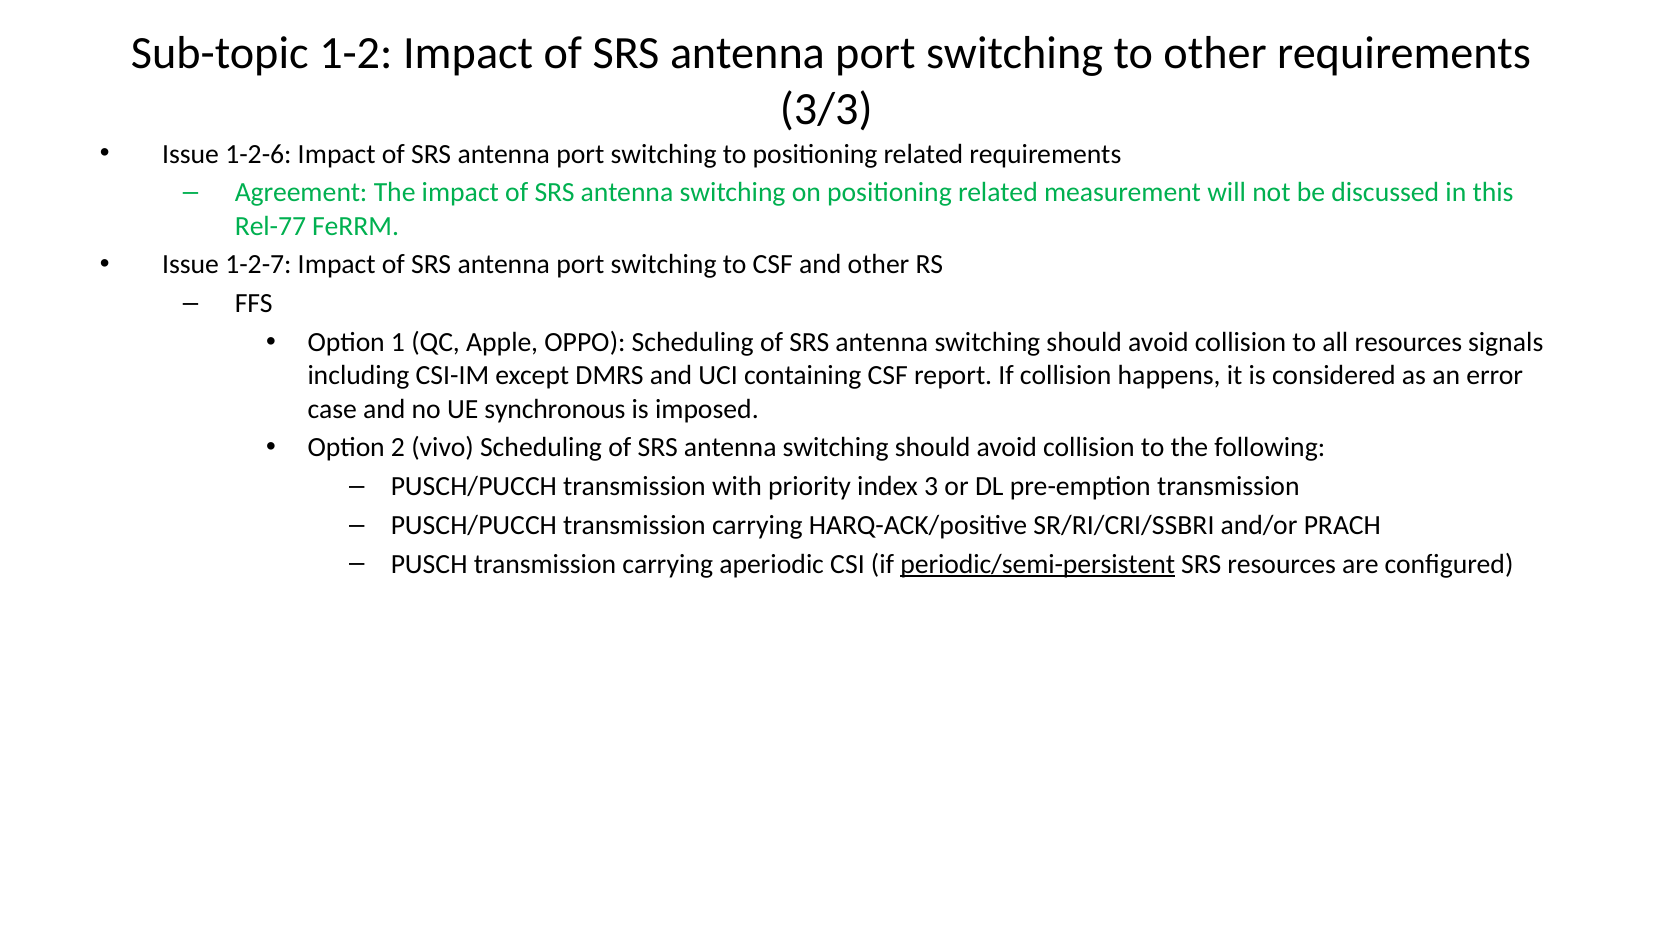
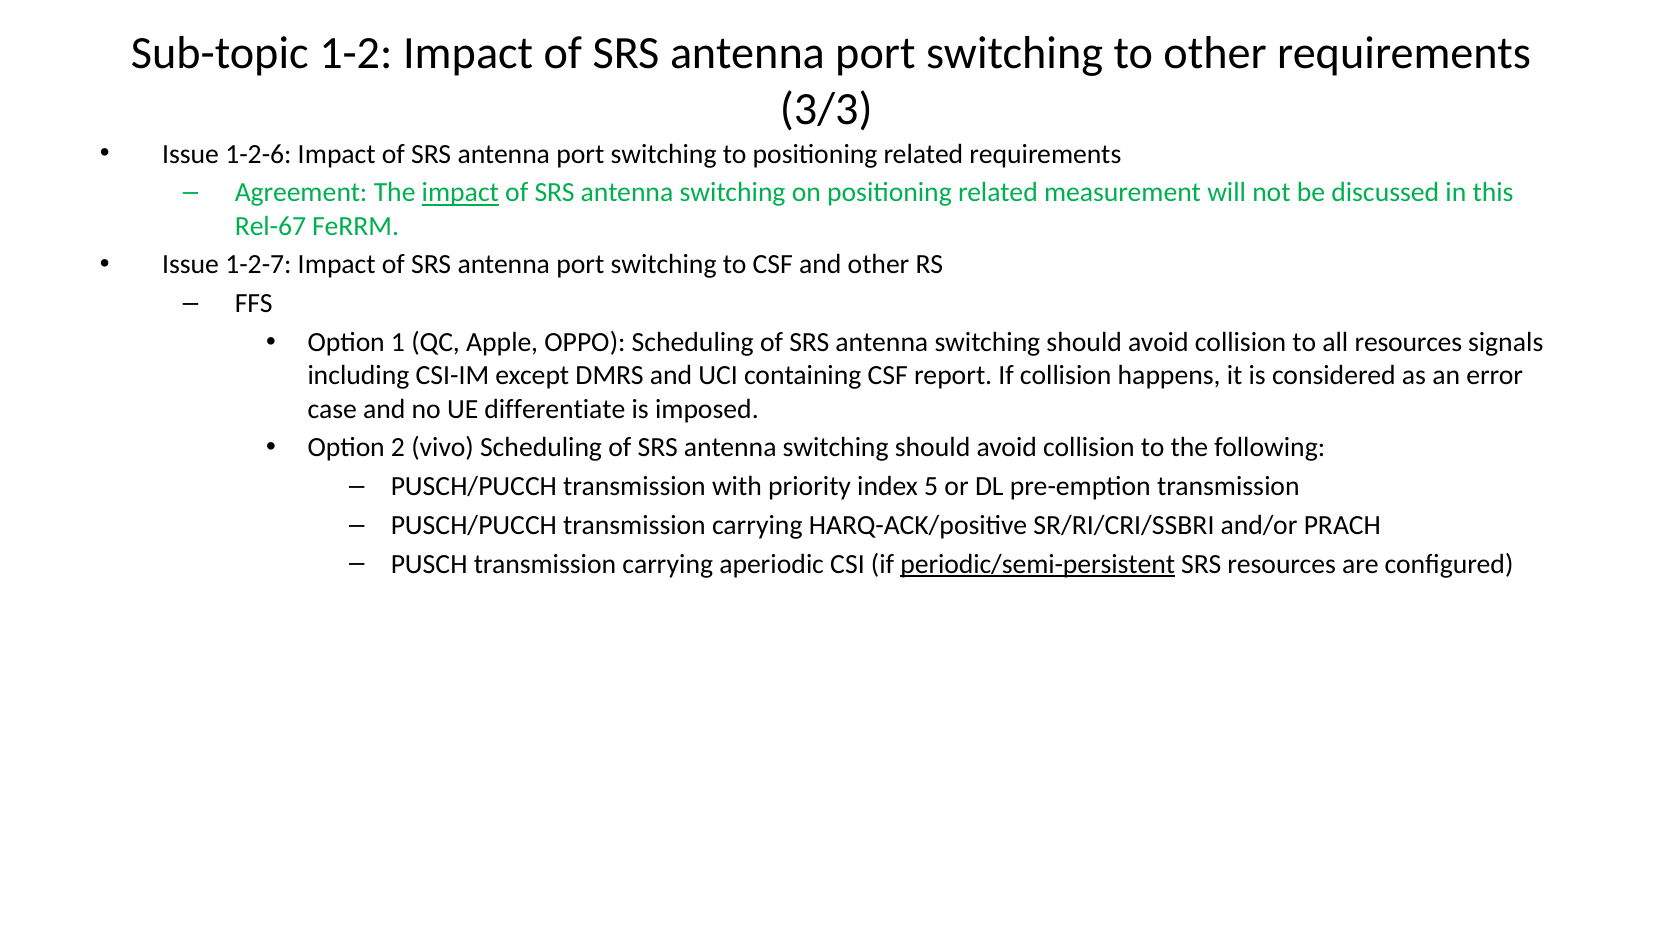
impact at (460, 193) underline: none -> present
Rel-77: Rel-77 -> Rel-67
synchronous: synchronous -> differentiate
3: 3 -> 5
